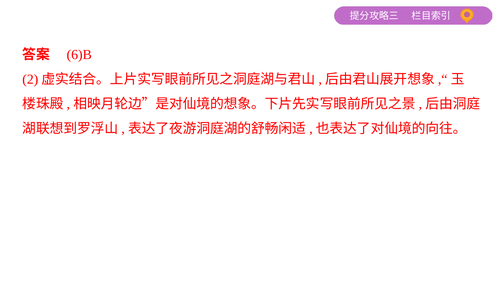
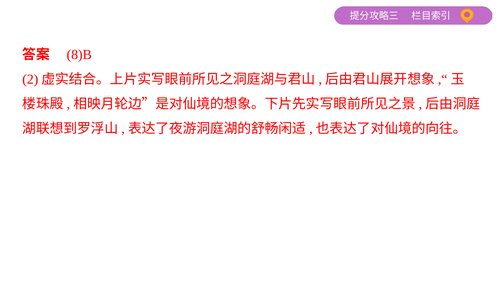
6)B: 6)B -> 8)B
